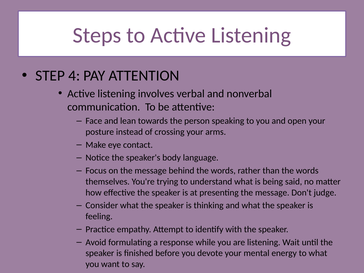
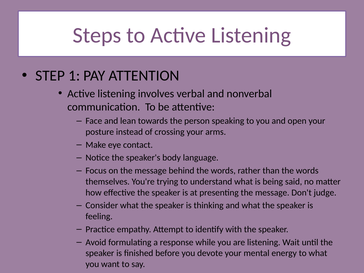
4: 4 -> 1
